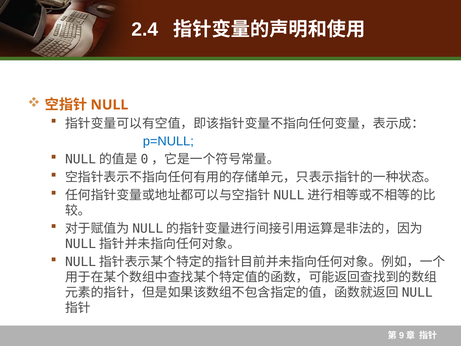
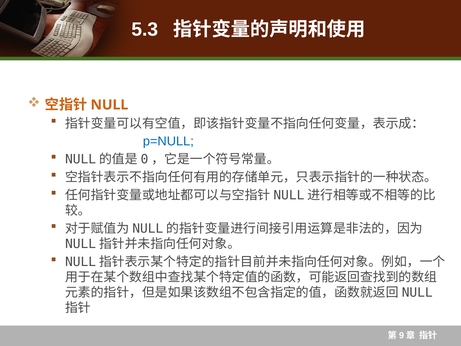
2.4: 2.4 -> 5.3
